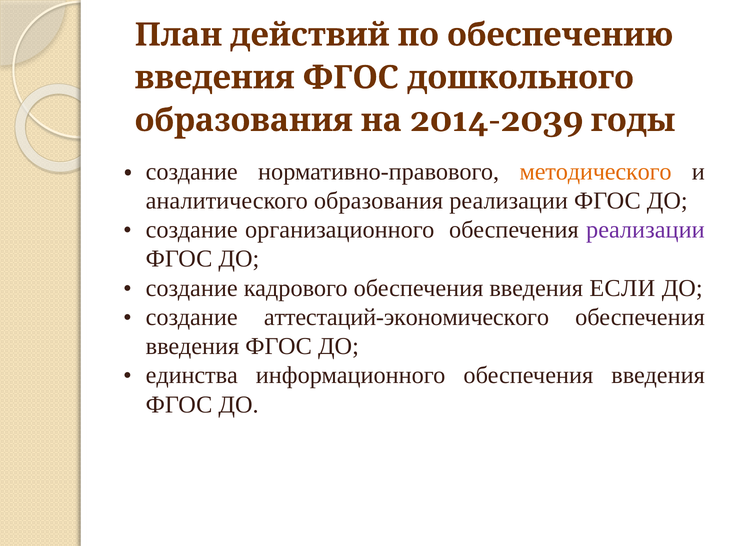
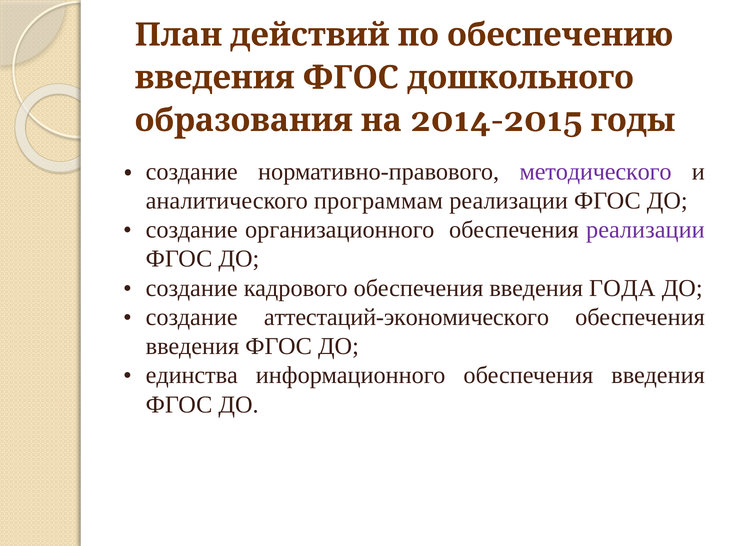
2014-2039: 2014-2039 -> 2014-2015
методического colour: orange -> purple
аналитического образования: образования -> программам
ЕСЛИ: ЕСЛИ -> ГОДА
